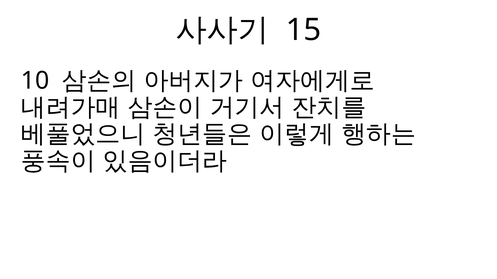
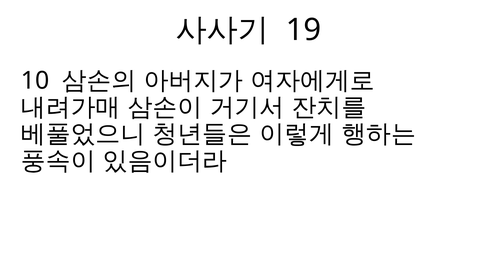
15: 15 -> 19
